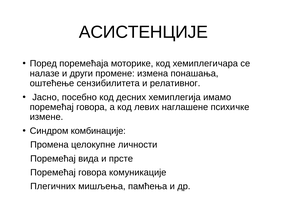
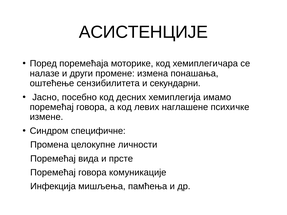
релативног: релативног -> секундарни
комбинације: комбинације -> специфичне
Плегичних: Плегичних -> Инфекција
